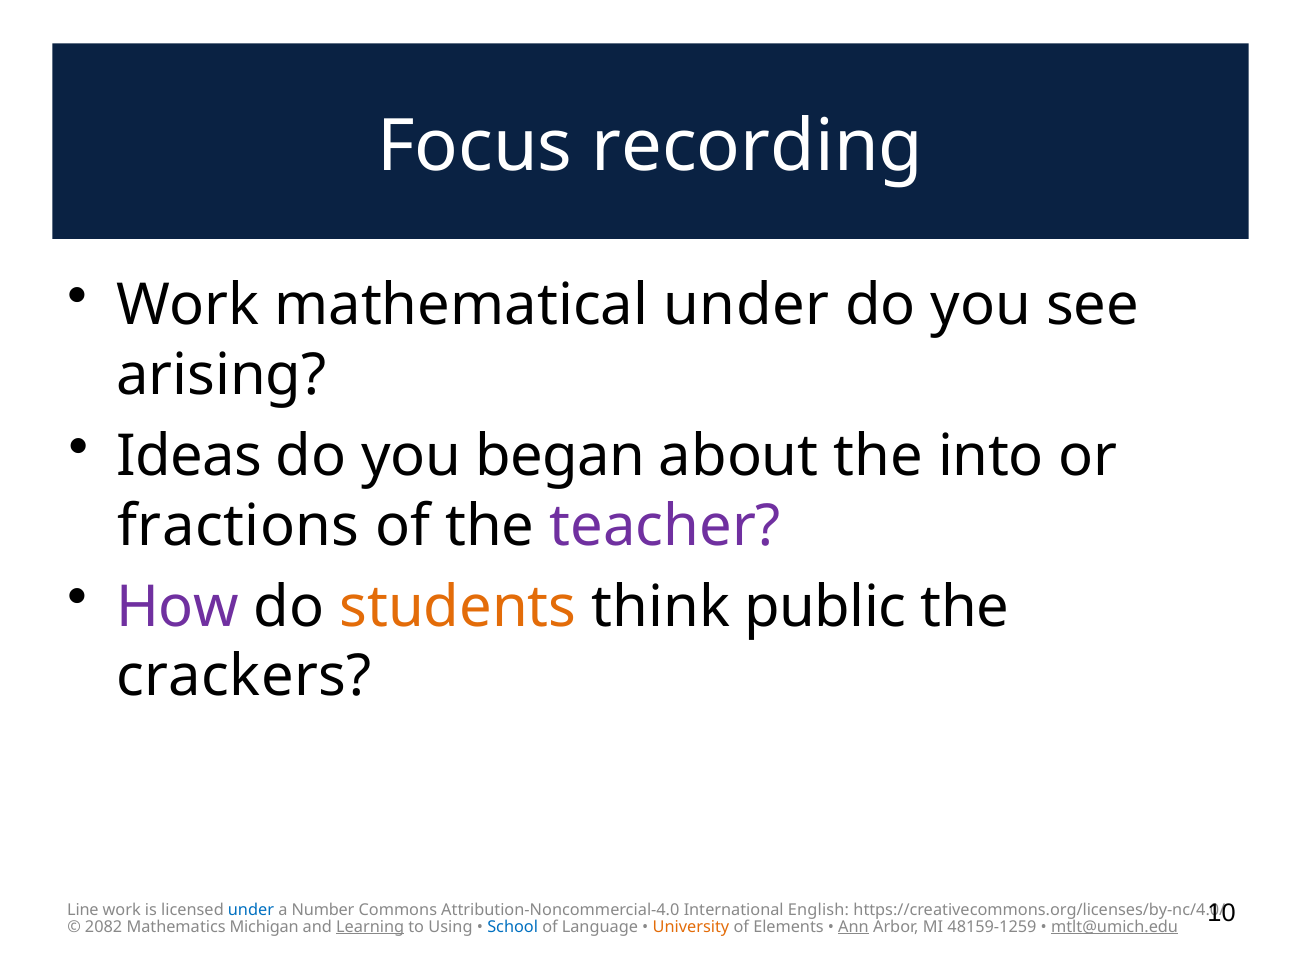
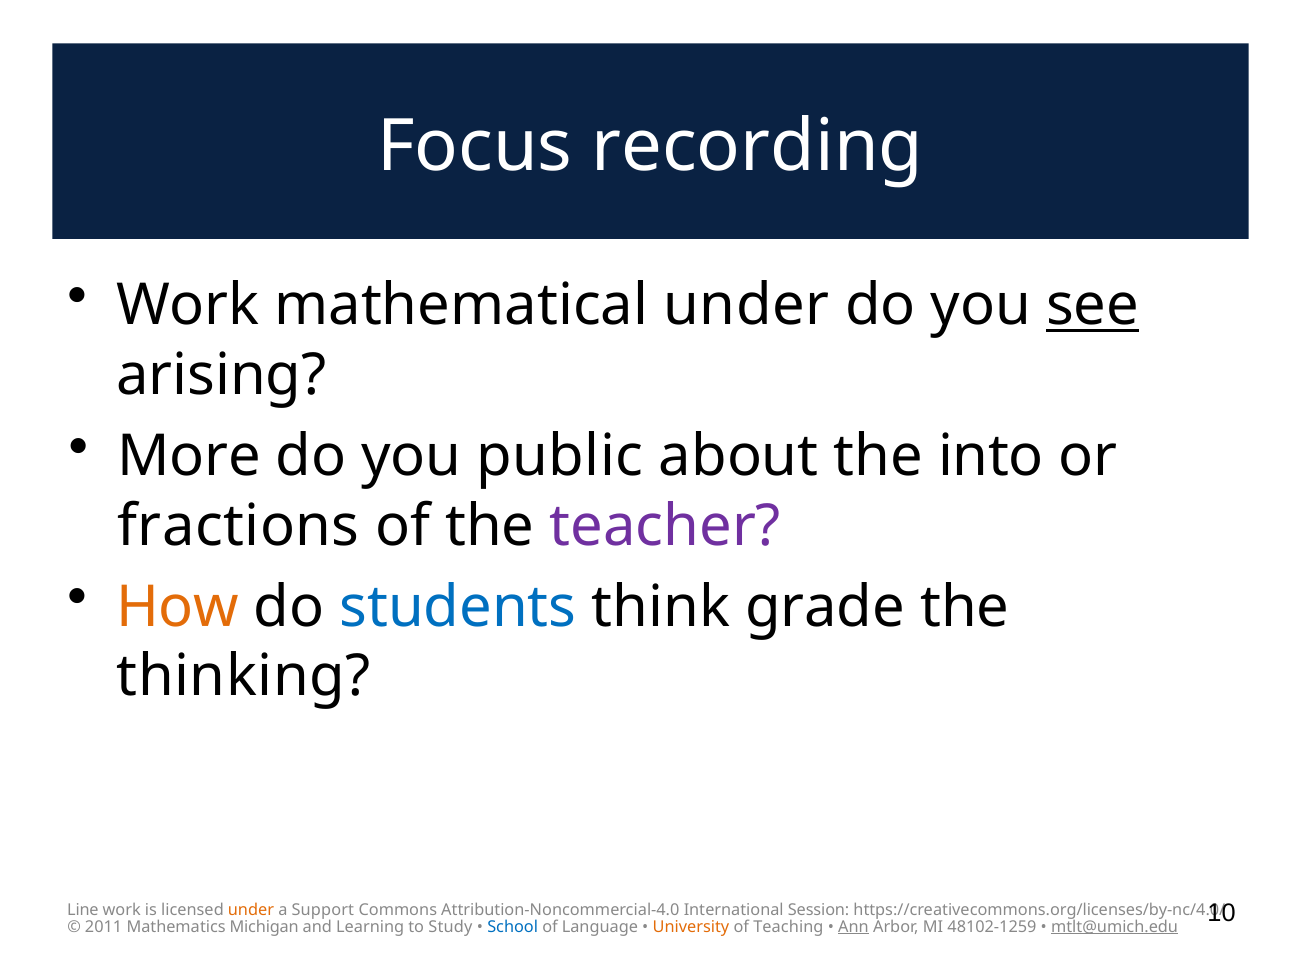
see underline: none -> present
Ideas: Ideas -> More
began: began -> public
How colour: purple -> orange
students colour: orange -> blue
public: public -> grade
crackers: crackers -> thinking
under at (251, 911) colour: blue -> orange
Number: Number -> Support
English: English -> Session
2082: 2082 -> 2011
Learning underline: present -> none
Using: Using -> Study
Elements: Elements -> Teaching
48159-1259: 48159-1259 -> 48102-1259
